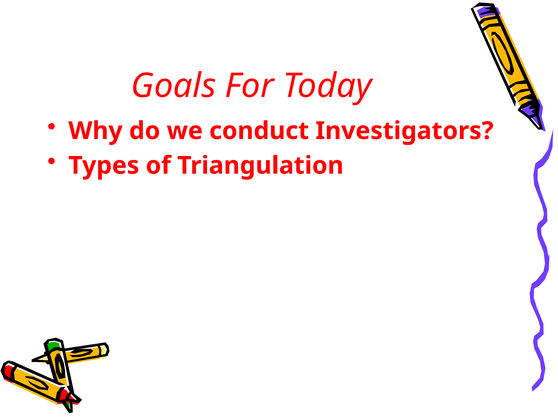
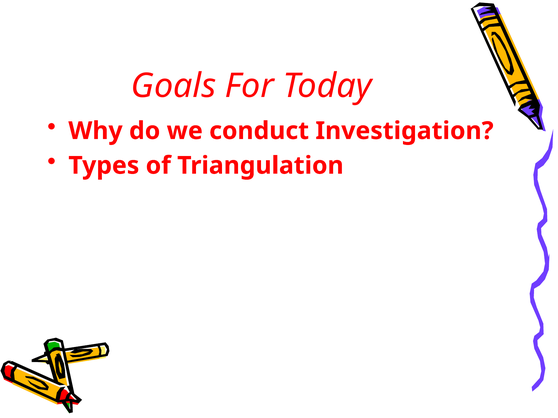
Investigators: Investigators -> Investigation
